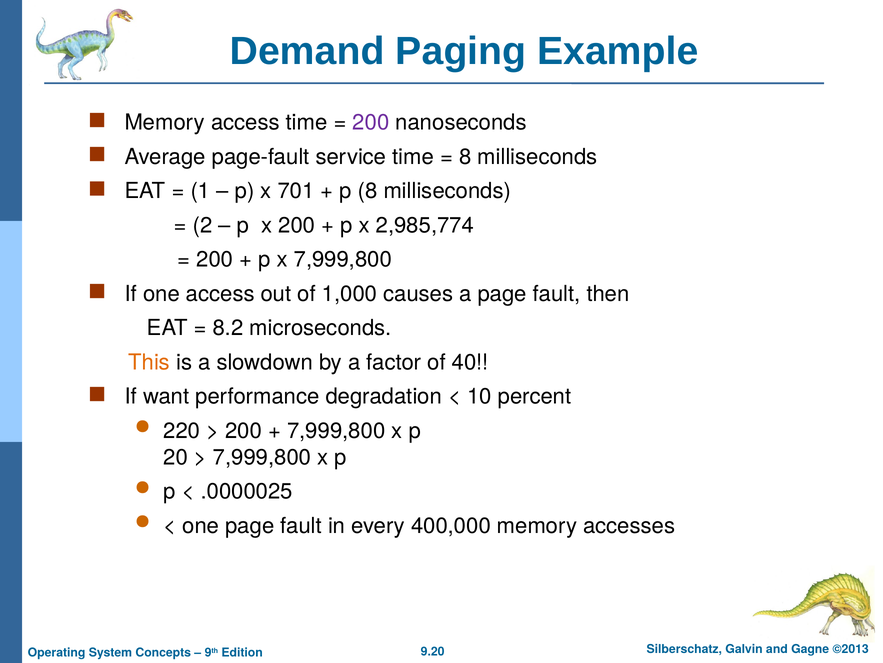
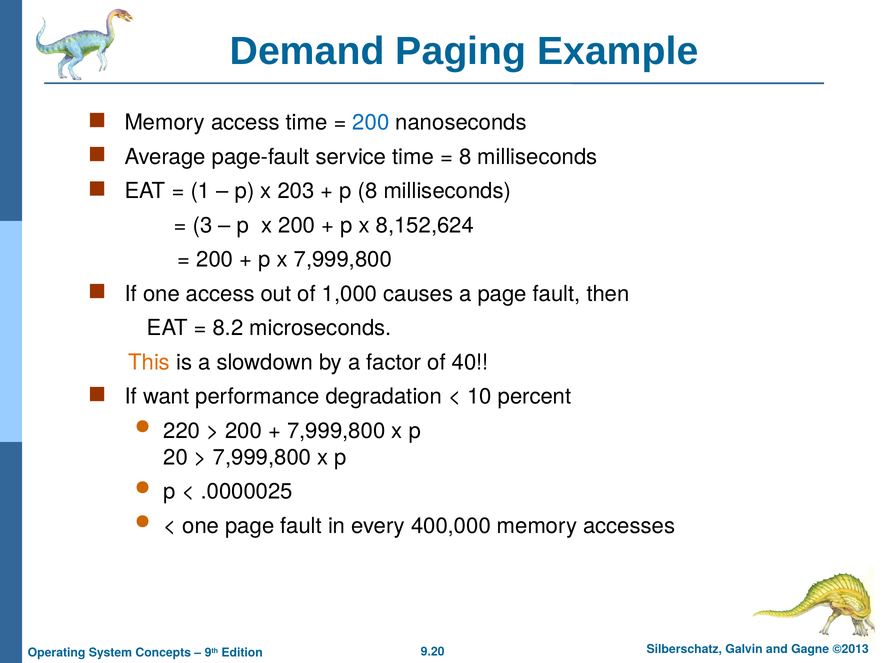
200 at (371, 122) colour: purple -> blue
701: 701 -> 203
2: 2 -> 3
2,985,774: 2,985,774 -> 8,152,624
